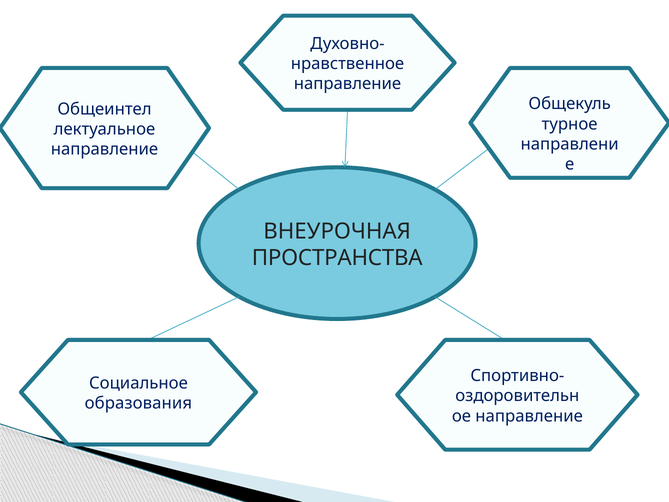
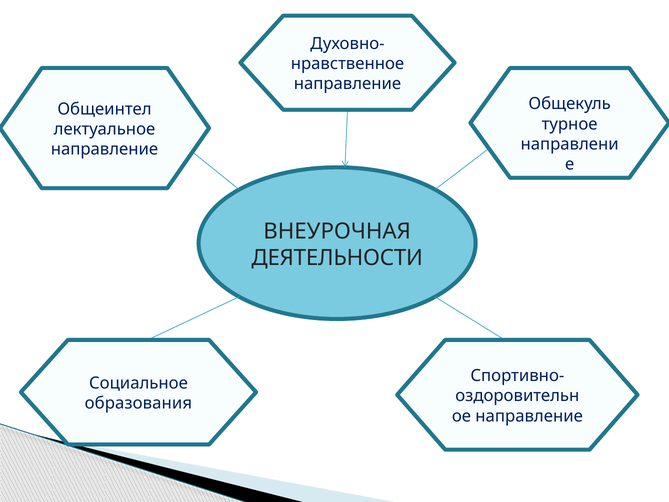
ПРОСТРАНСТВА: ПРОСТРАНСТВА -> ДЕЯТЕЛЬНОСТИ
